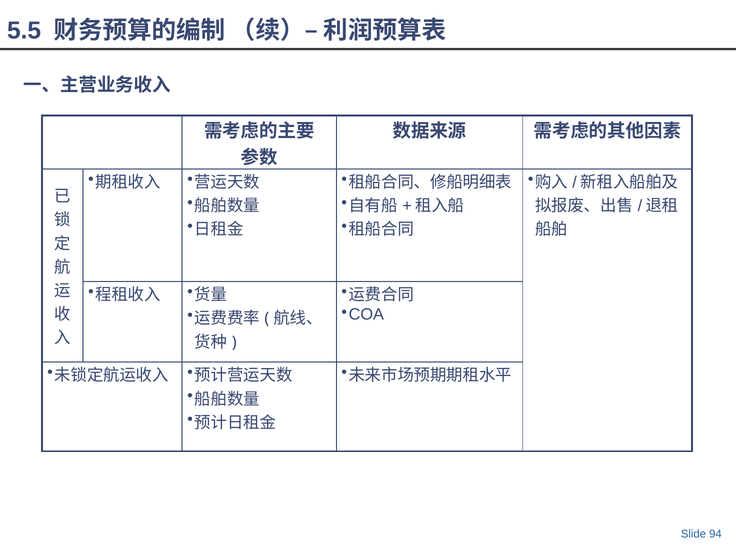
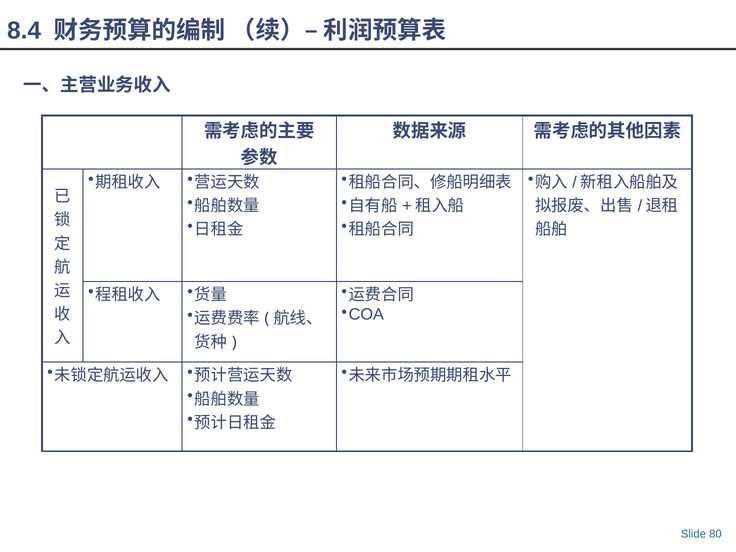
5.5: 5.5 -> 8.4
94: 94 -> 80
